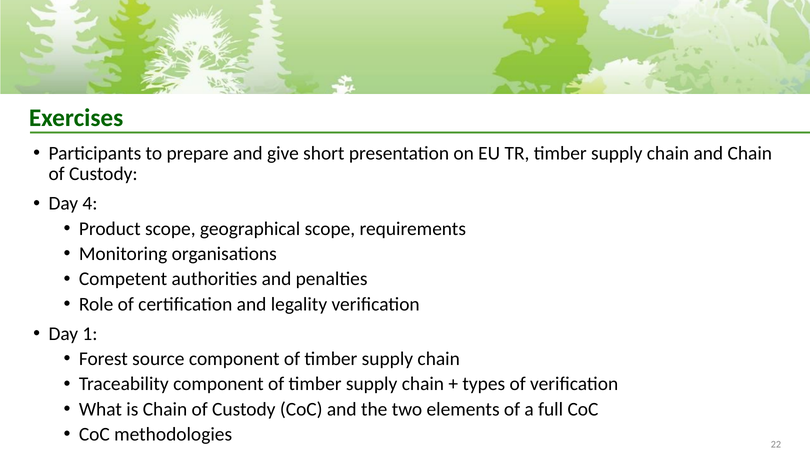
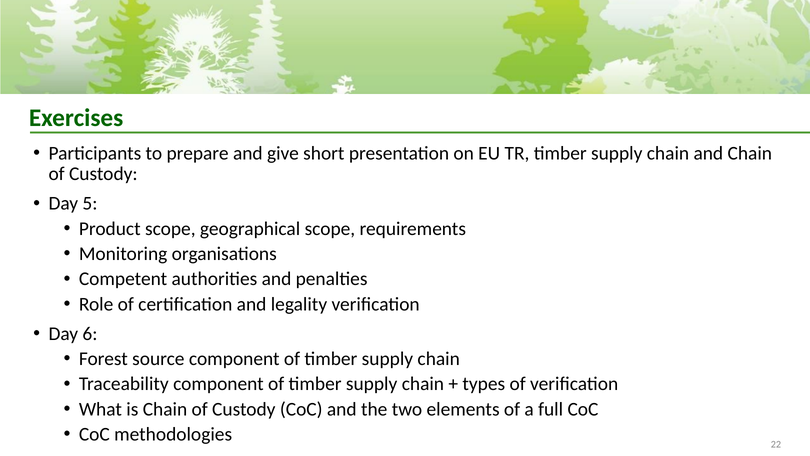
4: 4 -> 5
1: 1 -> 6
